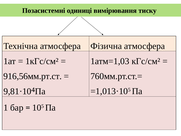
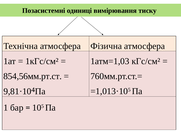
916,56мм.рт.ст: 916,56мм.рт.ст -> 854,56мм.рт.ст
